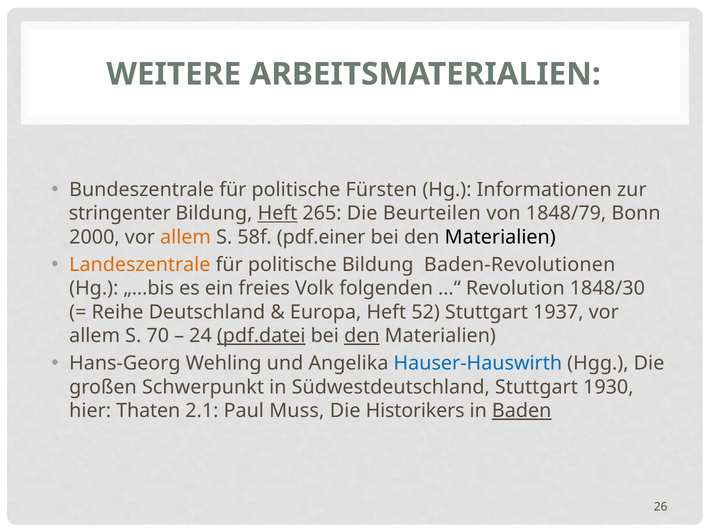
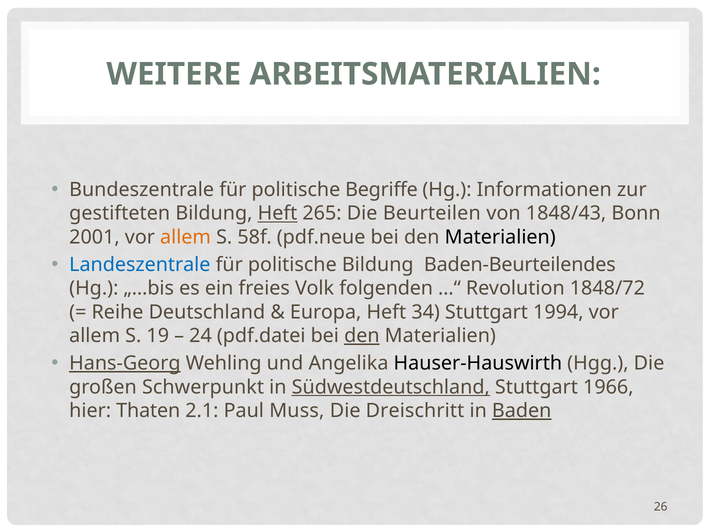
Fürsten: Fürsten -> Begriffe
stringenter: stringenter -> gestifteten
1848/79: 1848/79 -> 1848/43
2000: 2000 -> 2001
pdf.einer: pdf.einer -> pdf.neue
Landeszentrale colour: orange -> blue
Baden-Revolutionen: Baden-Revolutionen -> Baden-Beurteilendes
1848/30: 1848/30 -> 1848/72
52: 52 -> 34
1937: 1937 -> 1994
70: 70 -> 19
pdf.datei underline: present -> none
Hans-Georg underline: none -> present
Hauser-Hauswirth colour: blue -> black
Südwestdeutschland underline: none -> present
1930: 1930 -> 1966
Historikers: Historikers -> Dreischritt
